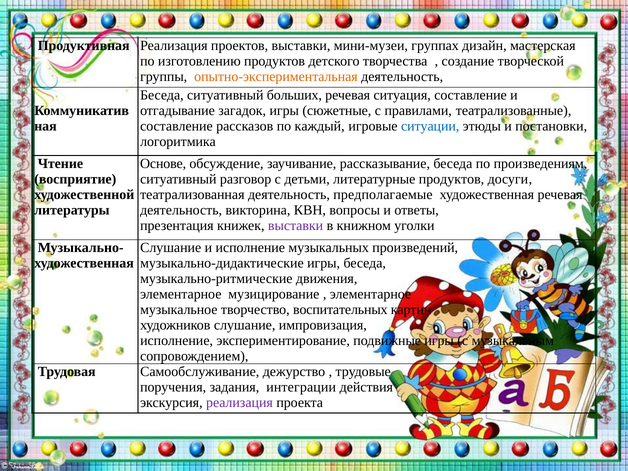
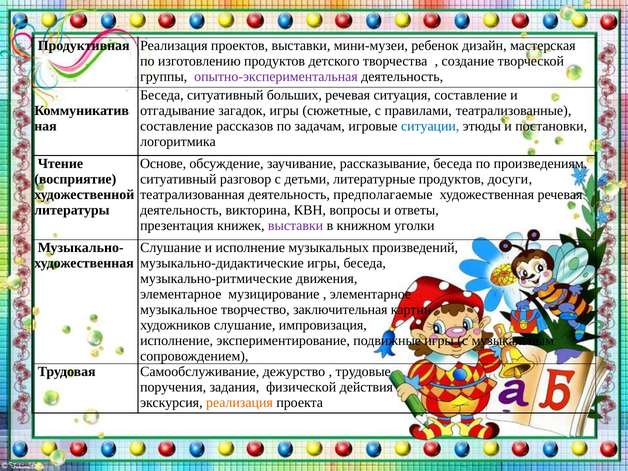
группах: группах -> ребенок
опытно-экспериментальная colour: orange -> purple
каждый: каждый -> задачам
воспитательных: воспитательных -> заключительная
интеграции: интеграции -> физической
реализация at (239, 403) colour: purple -> orange
